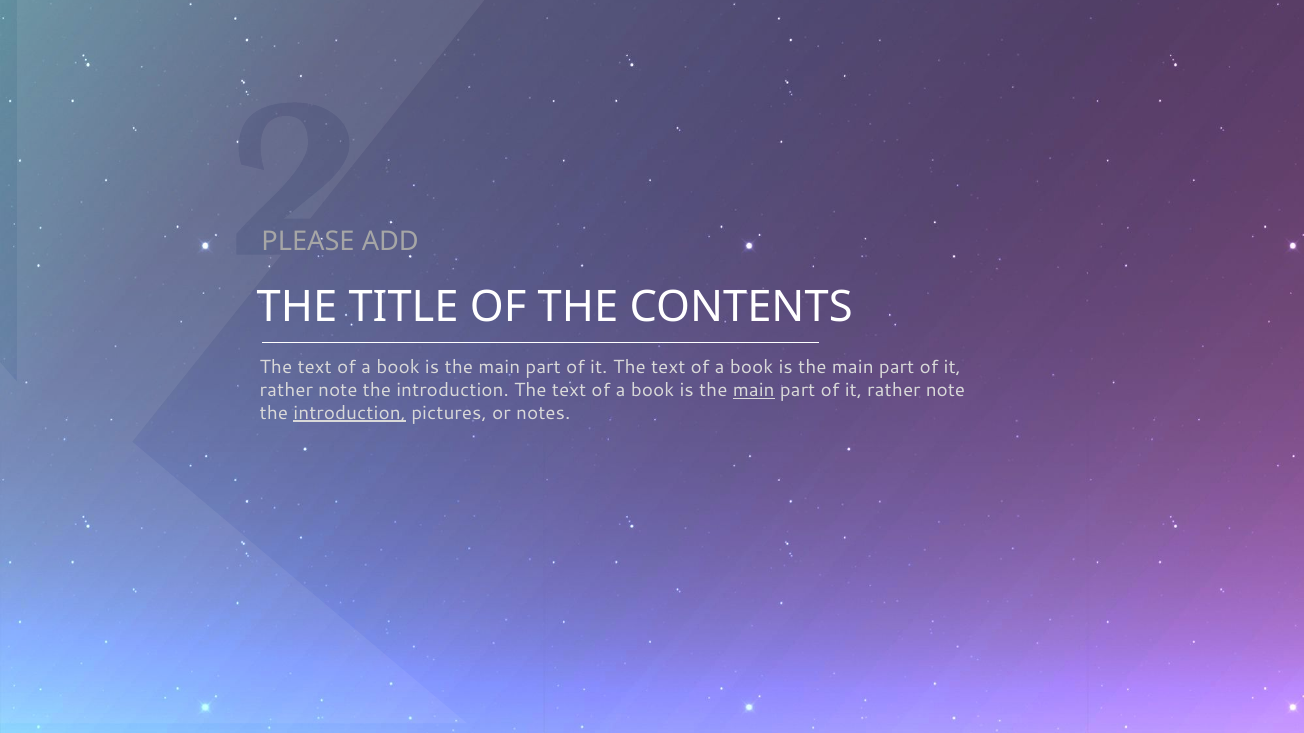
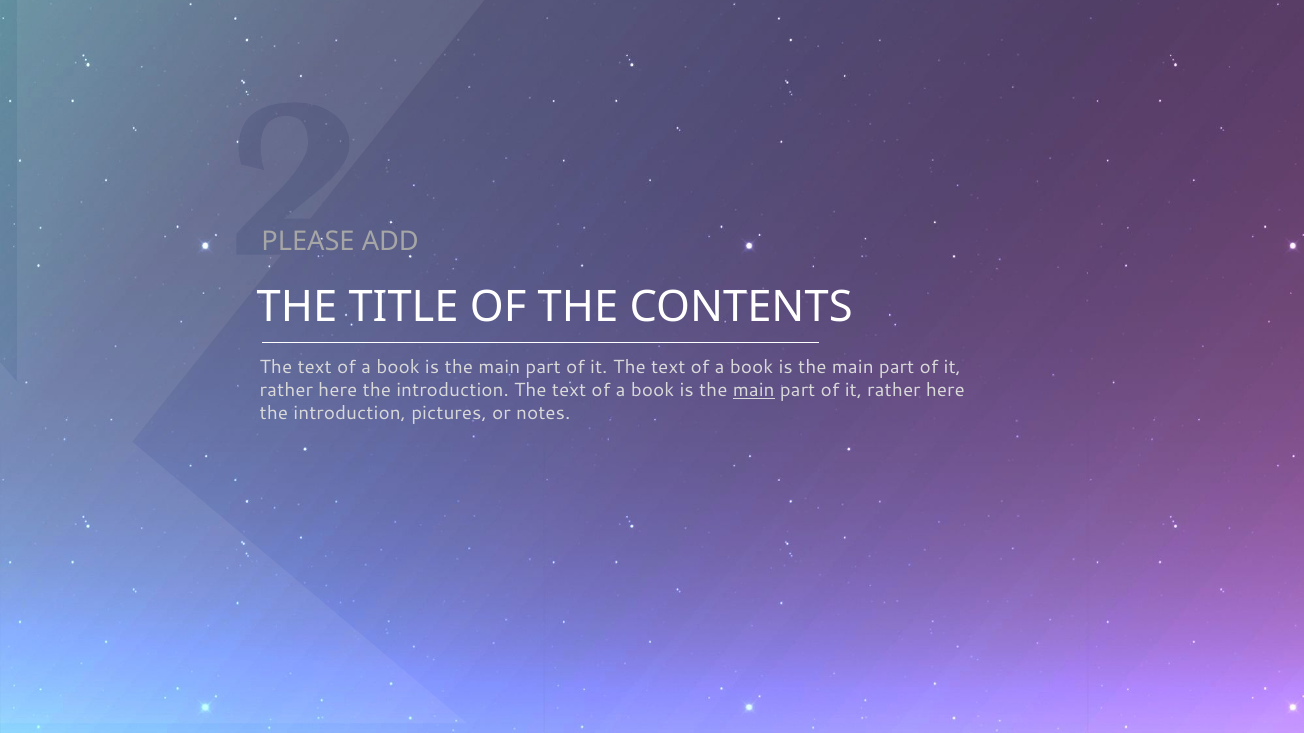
note at (338, 390): note -> here
note at (945, 390): note -> here
introduction at (350, 413) underline: present -> none
